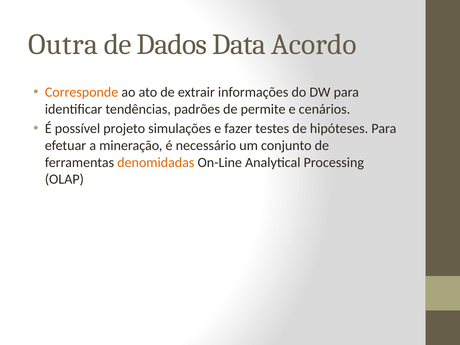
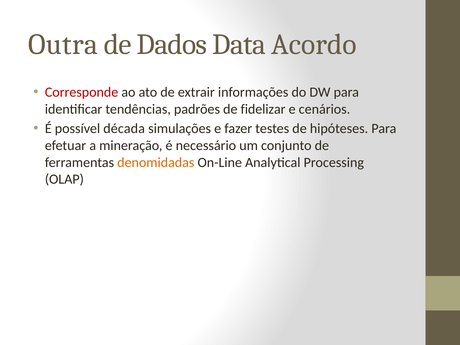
Corresponde colour: orange -> red
permite: permite -> fidelizar
projeto: projeto -> década
